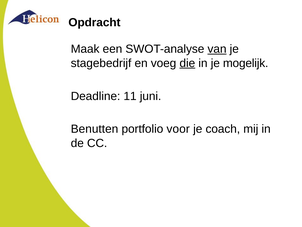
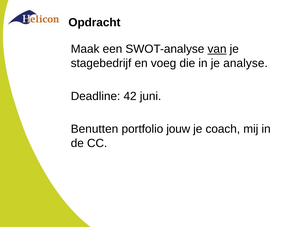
die underline: present -> none
mogelijk: mogelijk -> analyse
11: 11 -> 42
voor: voor -> jouw
